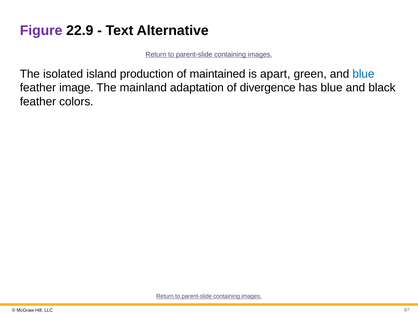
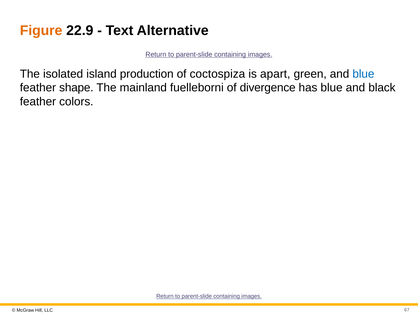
Figure colour: purple -> orange
maintained: maintained -> coctospiza
image: image -> shape
adaptation: adaptation -> fuelleborni
